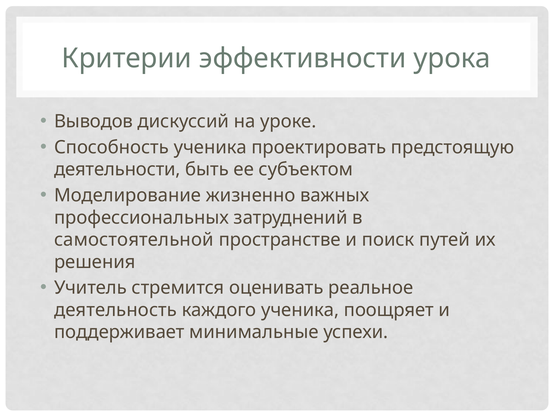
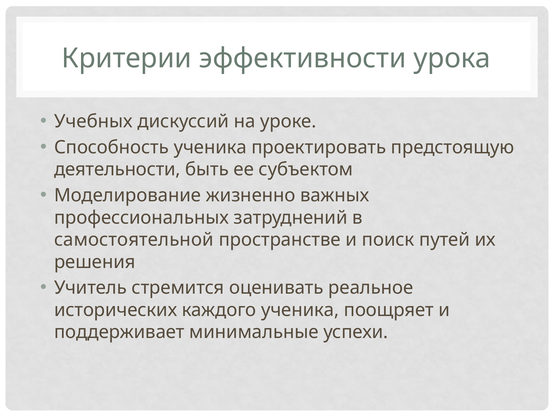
Выводов: Выводов -> Учебных
деятельность: деятельность -> исторических
